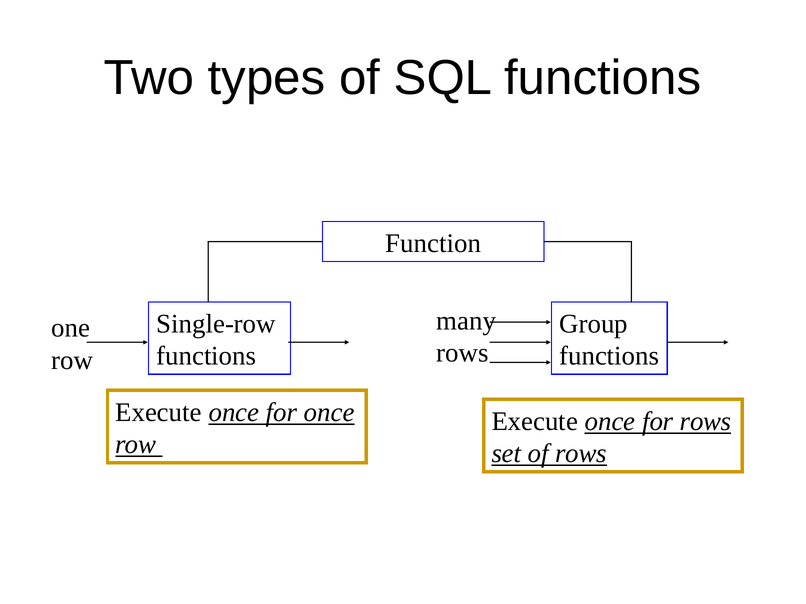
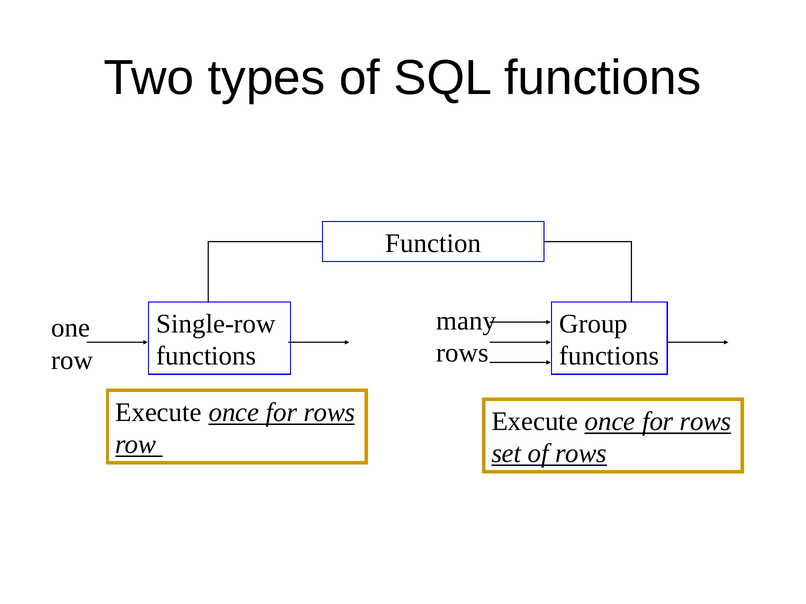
once at (329, 413): once -> rows
